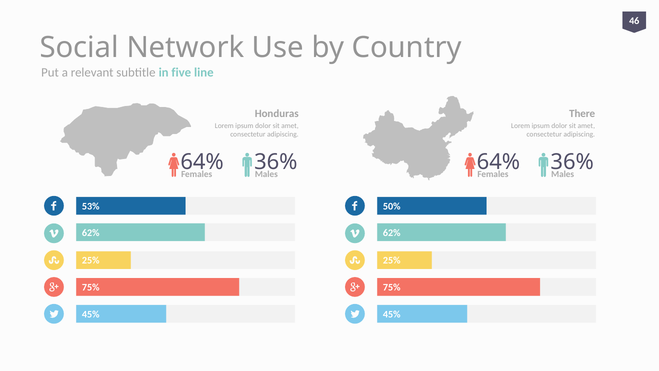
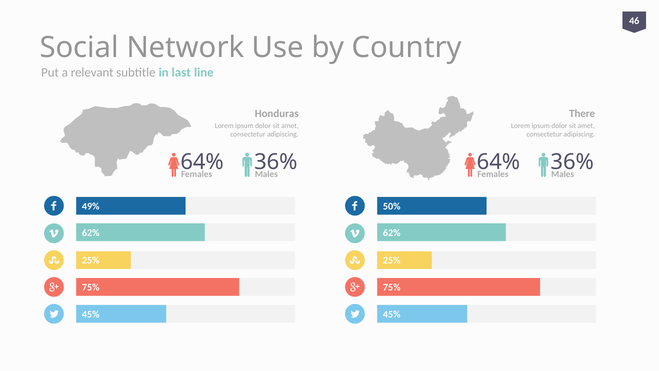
five: five -> last
53%: 53% -> 49%
